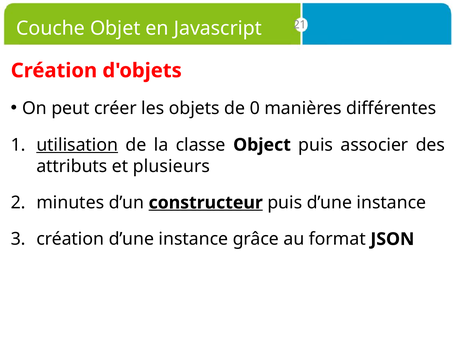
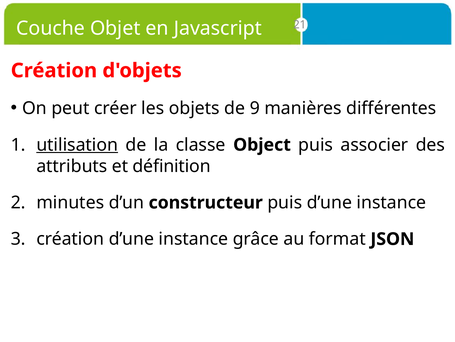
0: 0 -> 9
plusieurs: plusieurs -> définition
constructeur underline: present -> none
